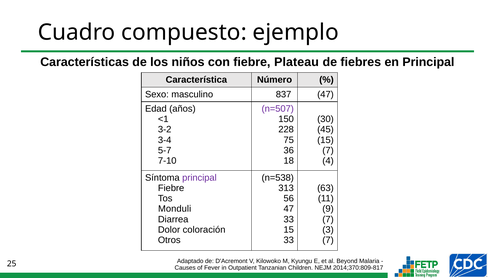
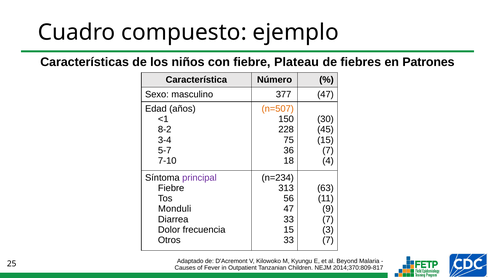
en Principal: Principal -> Patrones
837: 837 -> 377
n=507 colour: purple -> orange
3-2: 3-2 -> 8-2
n=538: n=538 -> n=234
coloración: coloración -> frecuencia
